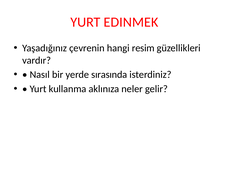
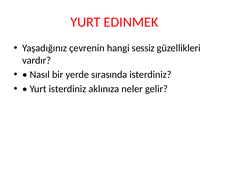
resim: resim -> sessiz
Yurt kullanma: kullanma -> isterdiniz
